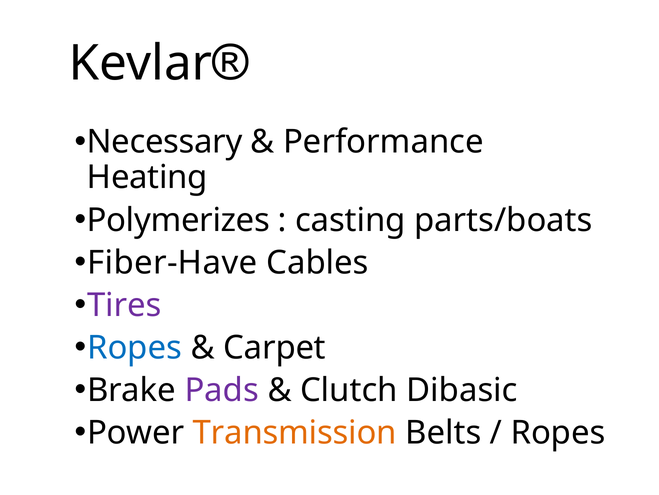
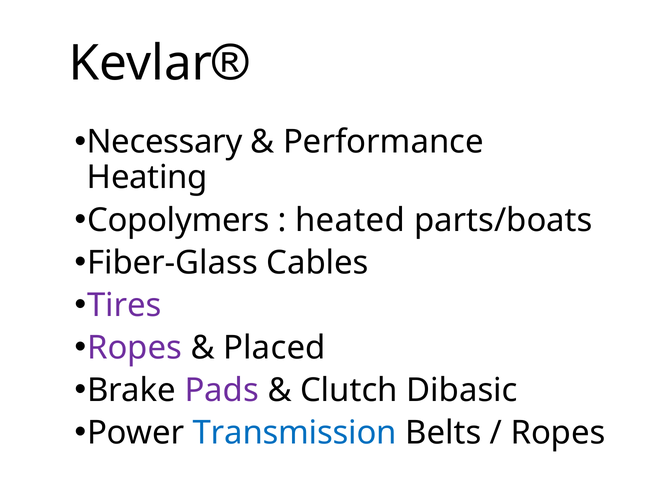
Polymerizes: Polymerizes -> Copolymers
casting: casting -> heated
Fiber-Have: Fiber-Have -> Fiber-Glass
Ropes at (135, 347) colour: blue -> purple
Carpet: Carpet -> Placed
Transmission colour: orange -> blue
